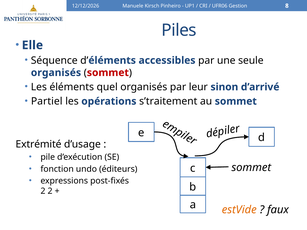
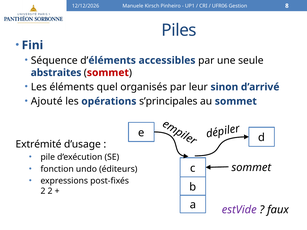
Elle: Elle -> Fini
organisés at (56, 73): organisés -> abstraites
Partiel: Partiel -> Ajouté
s’traitement: s’traitement -> s’principales
estVide colour: orange -> purple
